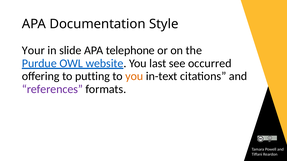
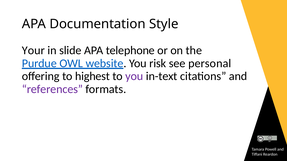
last: last -> risk
occurred: occurred -> personal
putting: putting -> highest
you at (134, 76) colour: orange -> purple
